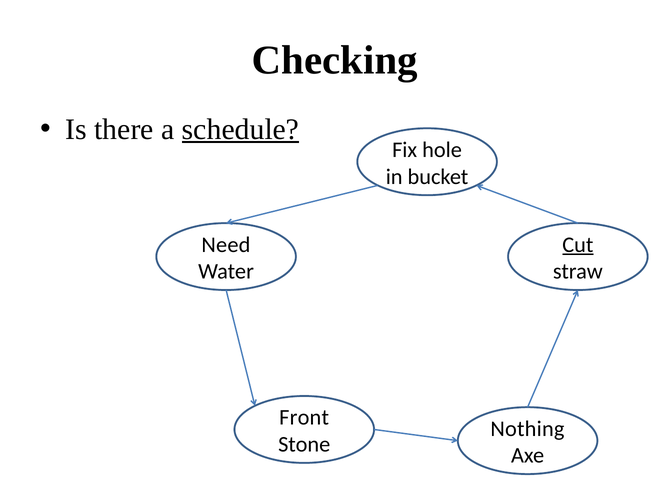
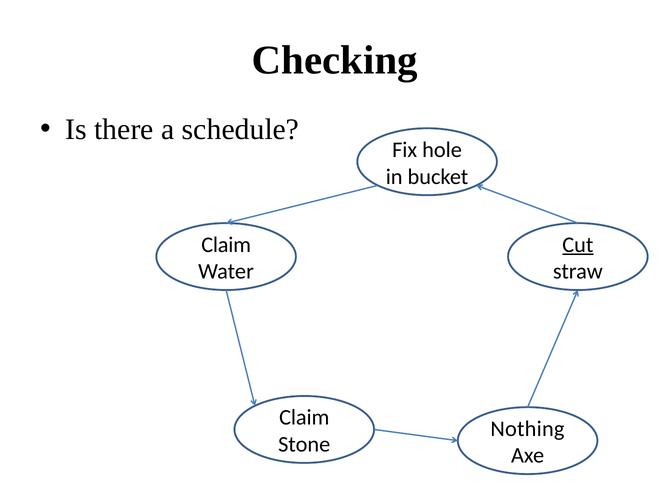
schedule underline: present -> none
Need at (226, 245): Need -> Claim
Front at (304, 418): Front -> Claim
